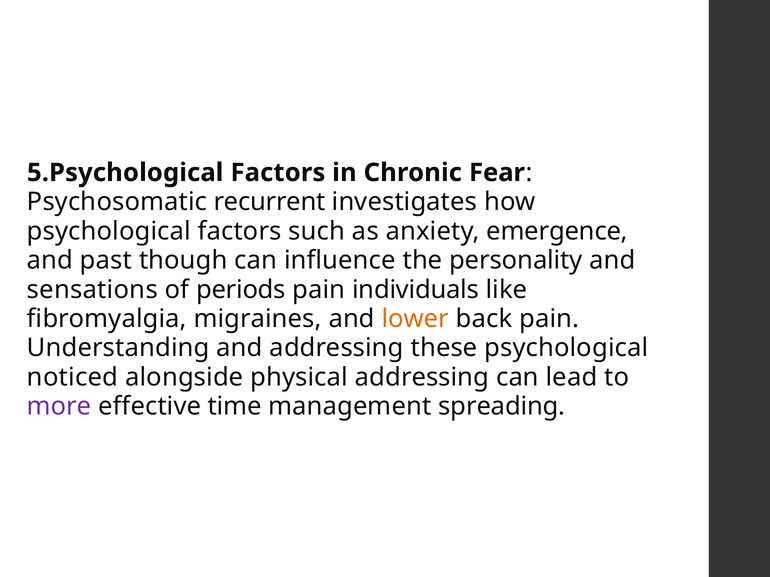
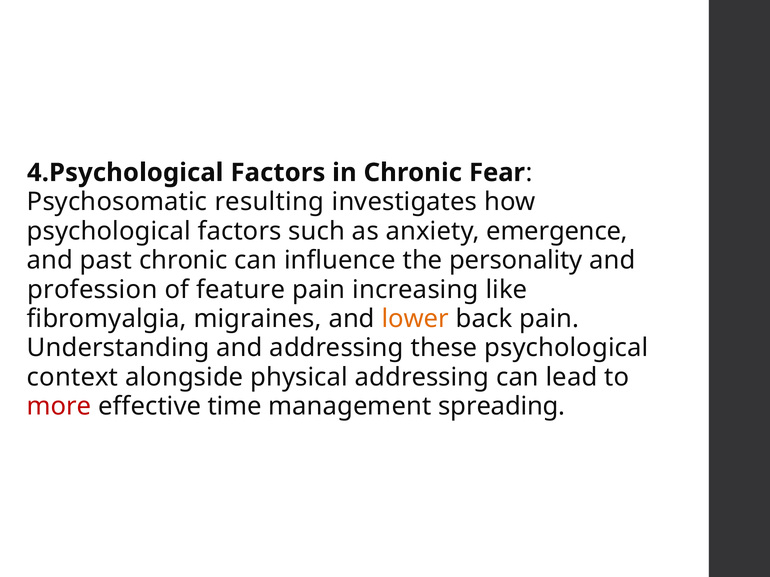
5.Psychological: 5.Psychological -> 4.Psychological
recurrent: recurrent -> resulting
past though: though -> chronic
sensations: sensations -> profession
periods: periods -> feature
individuals: individuals -> increasing
noticed: noticed -> context
more colour: purple -> red
